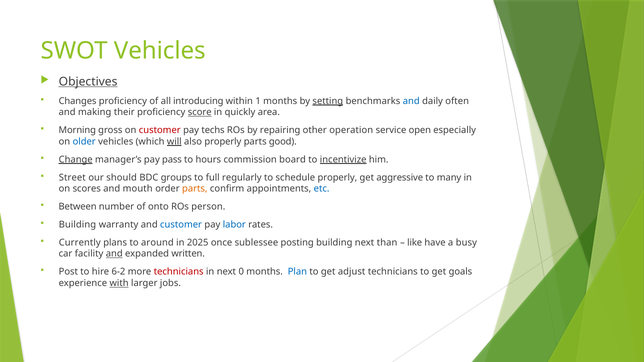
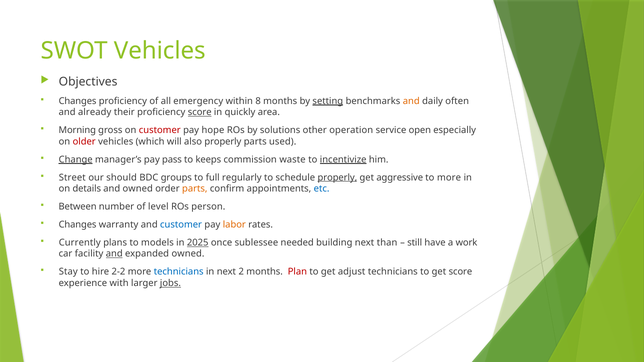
Objectives underline: present -> none
introducing: introducing -> emergency
1: 1 -> 8
and at (411, 101) colour: blue -> orange
making: making -> already
techs: techs -> hope
repairing: repairing -> solutions
older colour: blue -> red
will underline: present -> none
good: good -> used
hours: hours -> keeps
board: board -> waste
properly at (337, 178) underline: none -> present
to many: many -> more
scores: scores -> details
and mouth: mouth -> owned
onto: onto -> level
Building at (77, 225): Building -> Changes
labor colour: blue -> orange
around: around -> models
2025 underline: none -> present
posting: posting -> needed
like: like -> still
busy: busy -> work
expanded written: written -> owned
Post: Post -> Stay
6-2: 6-2 -> 2-2
technicians at (179, 272) colour: red -> blue
0: 0 -> 2
Plan colour: blue -> red
get goals: goals -> score
with underline: present -> none
jobs underline: none -> present
